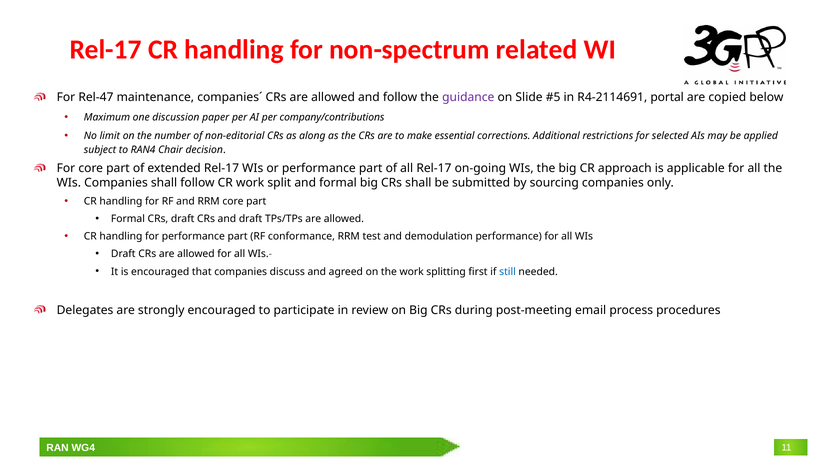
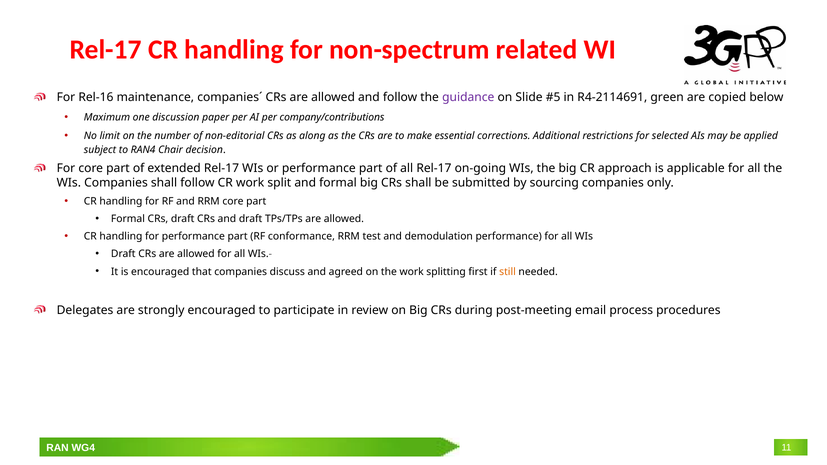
Rel-47: Rel-47 -> Rel-16
portal: portal -> green
still colour: blue -> orange
